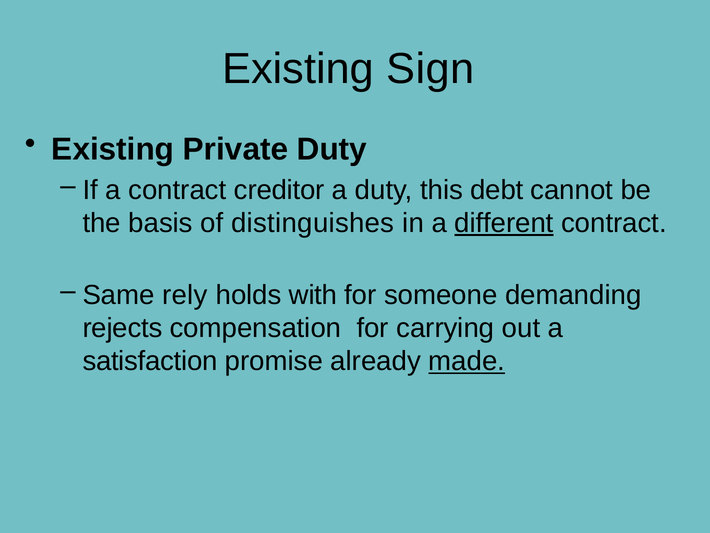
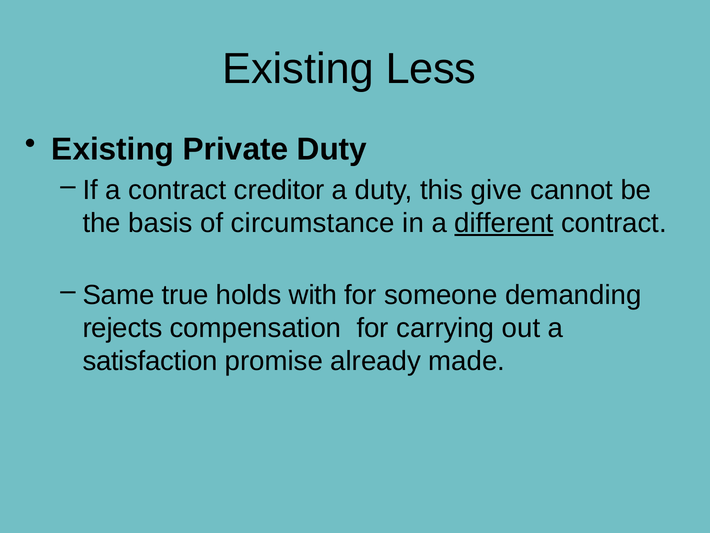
Sign: Sign -> Less
debt: debt -> give
distinguishes: distinguishes -> circumstance
rely: rely -> true
made underline: present -> none
